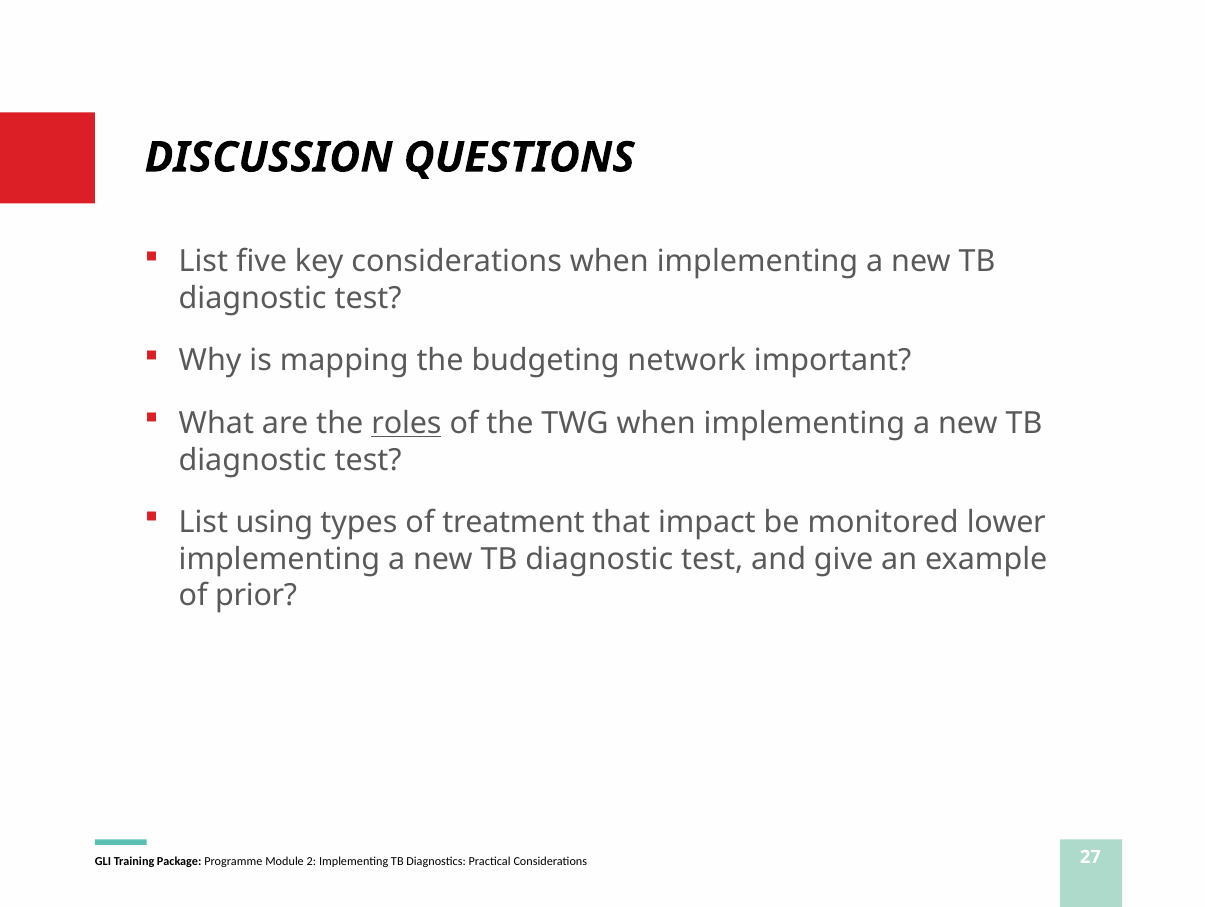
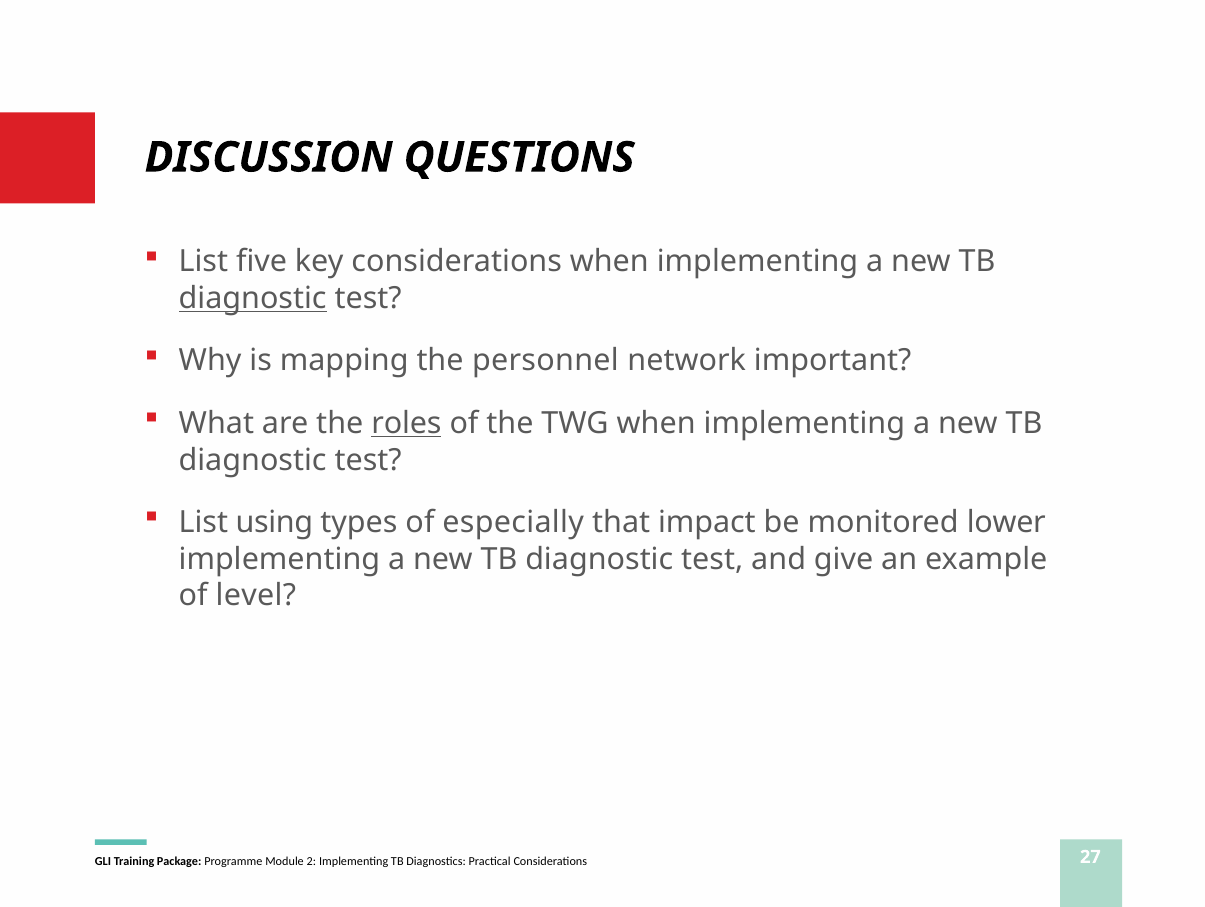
diagnostic at (253, 298) underline: none -> present
budgeting: budgeting -> personnel
treatment: treatment -> especially
prior: prior -> level
